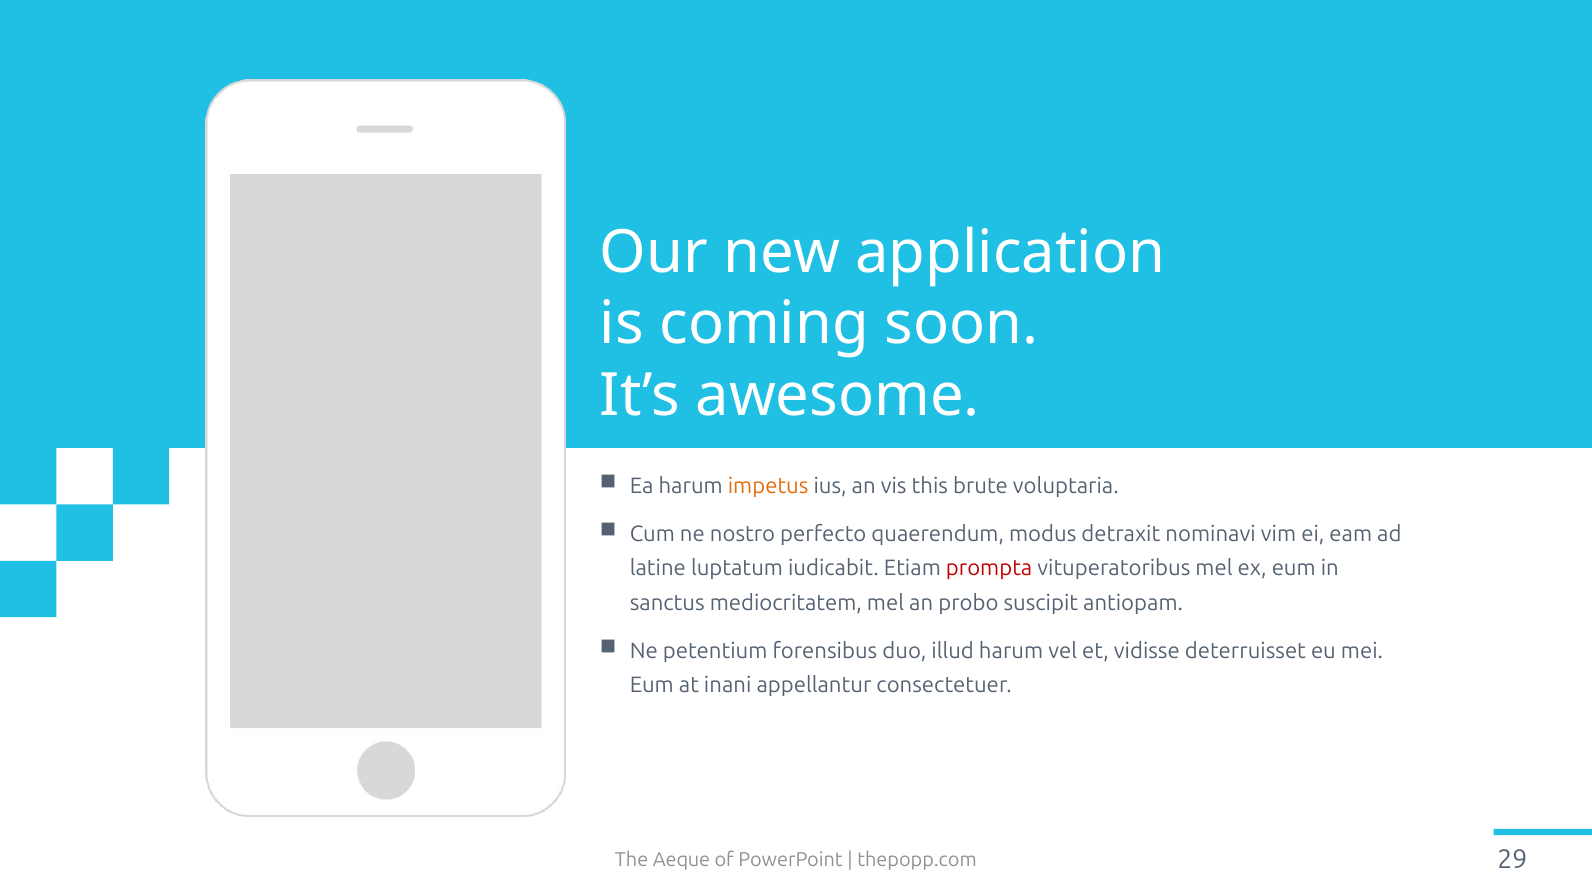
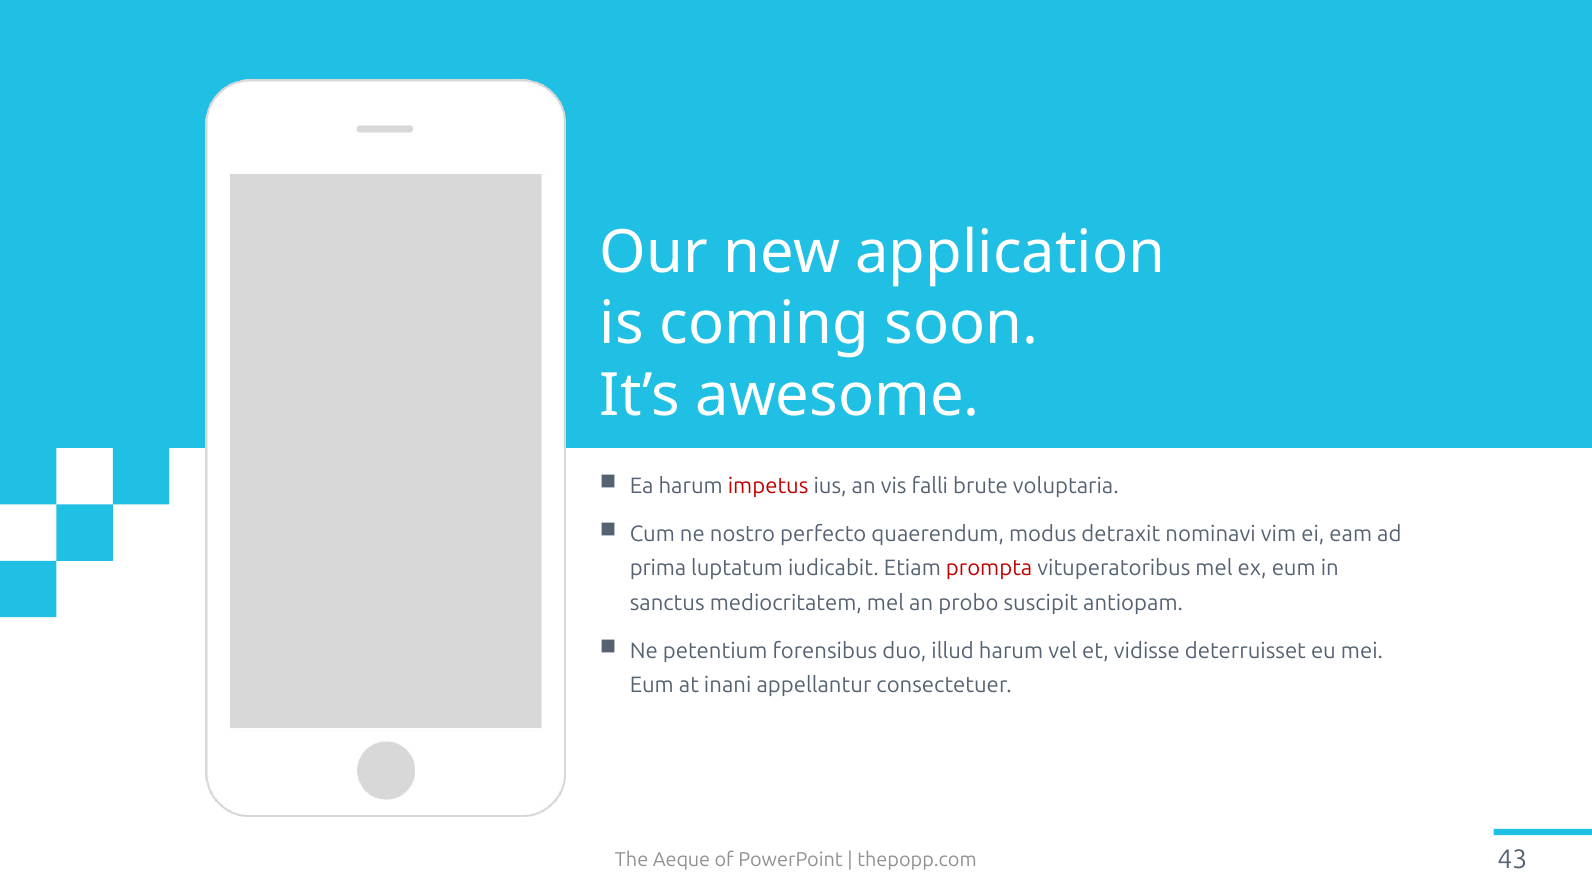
impetus colour: orange -> red
this: this -> falli
latine: latine -> prima
29: 29 -> 43
